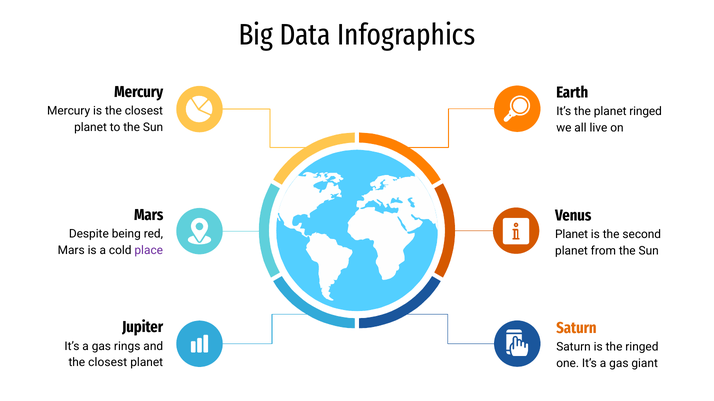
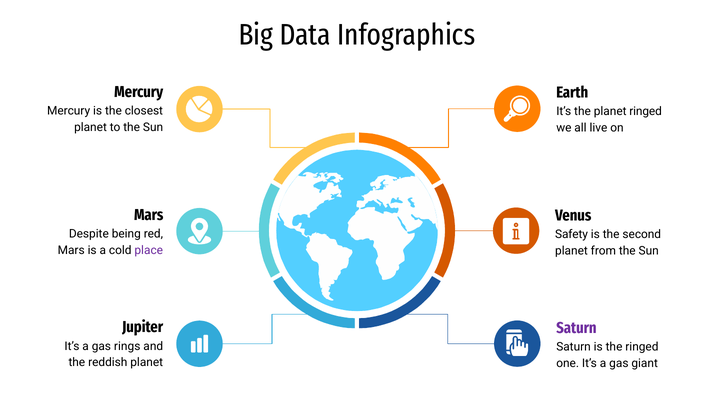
Planet at (572, 235): Planet -> Safety
Saturn at (576, 329) colour: orange -> purple
closest at (108, 363): closest -> reddish
